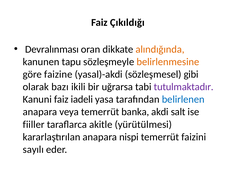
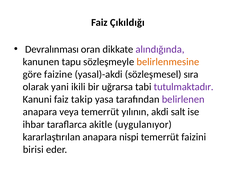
alındığında colour: orange -> purple
gibi: gibi -> sıra
bazı: bazı -> yani
iadeli: iadeli -> takip
belirlenen colour: blue -> purple
banka: banka -> yılının
fiiller: fiiller -> ihbar
yürütülmesi: yürütülmesi -> uygulanıyor
sayılı: sayılı -> birisi
